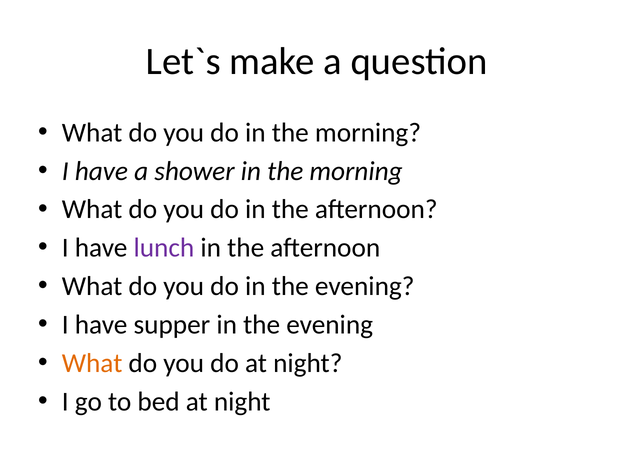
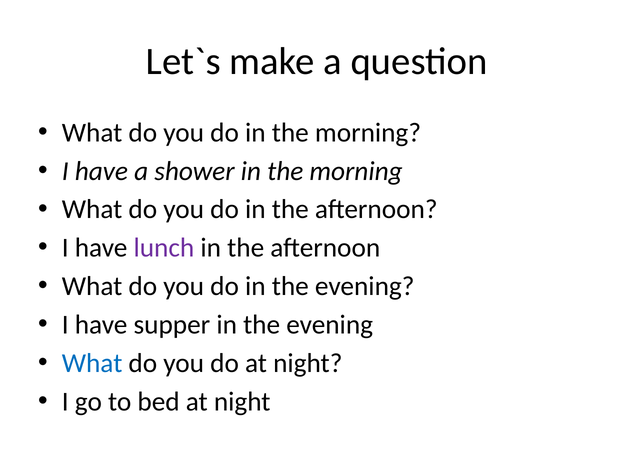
What at (92, 363) colour: orange -> blue
